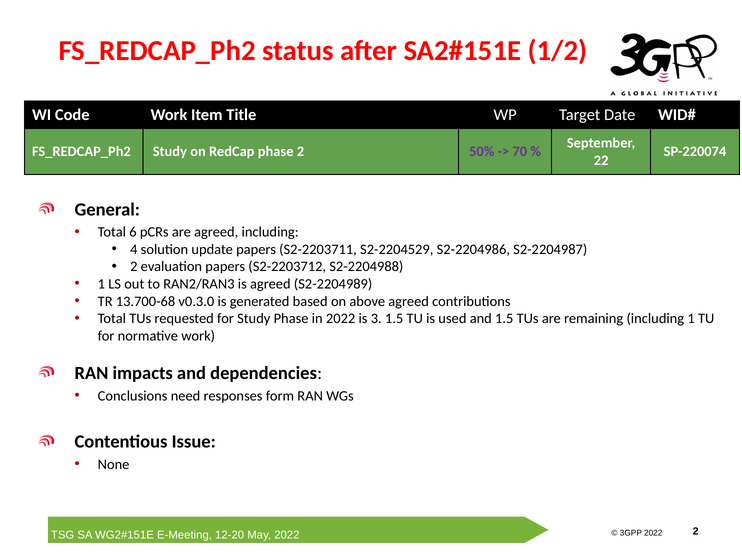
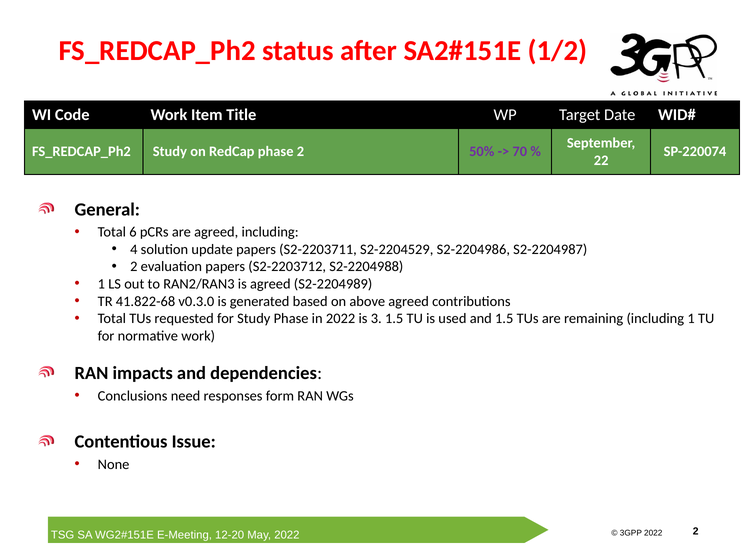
13.700-68: 13.700-68 -> 41.822-68
